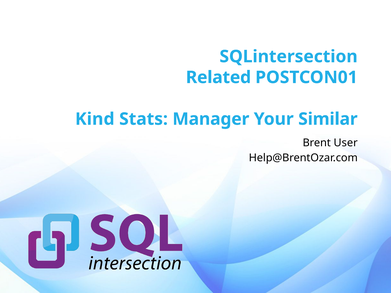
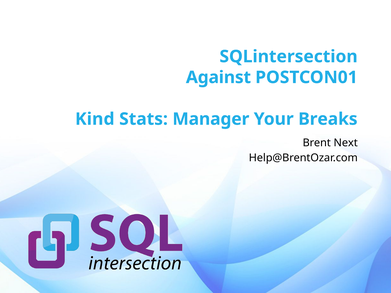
Related: Related -> Against
Similar: Similar -> Breaks
User: User -> Next
